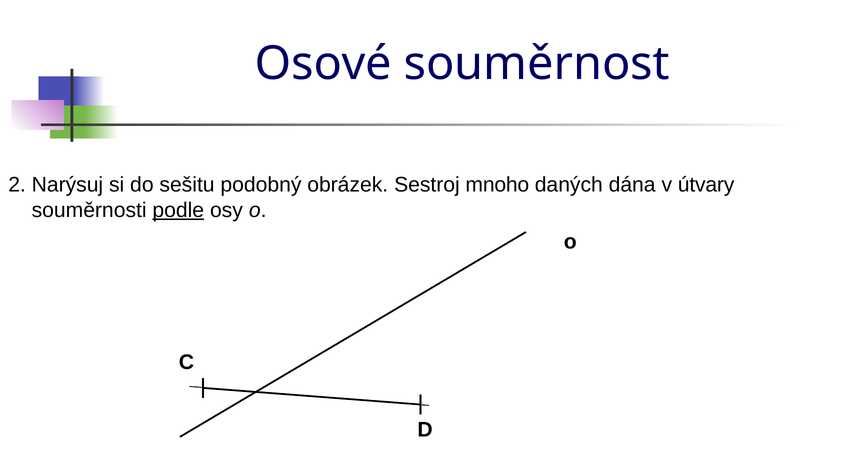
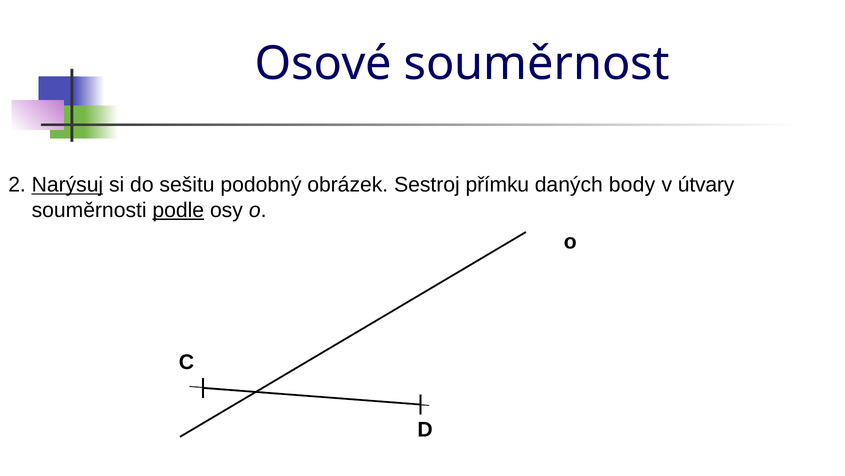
Narýsuj underline: none -> present
mnoho: mnoho -> přímku
dána: dána -> body
